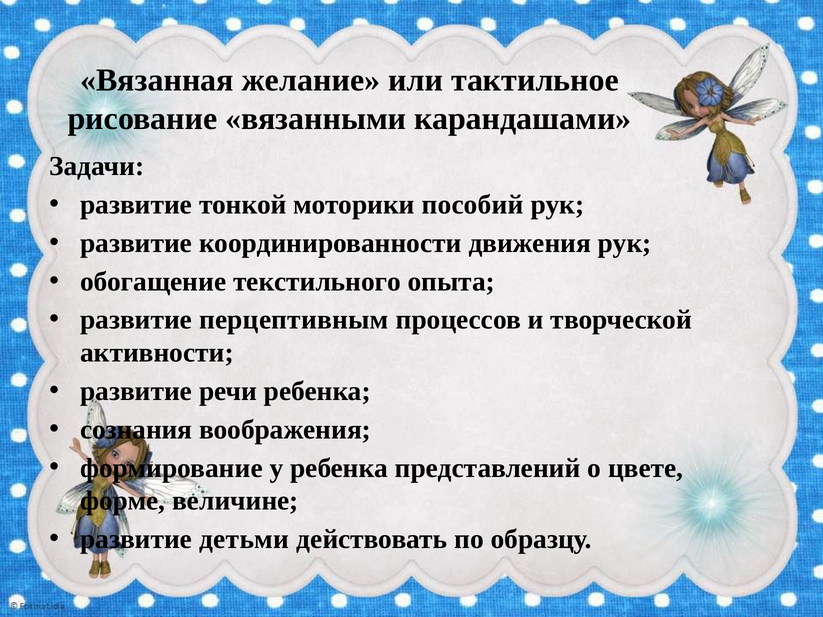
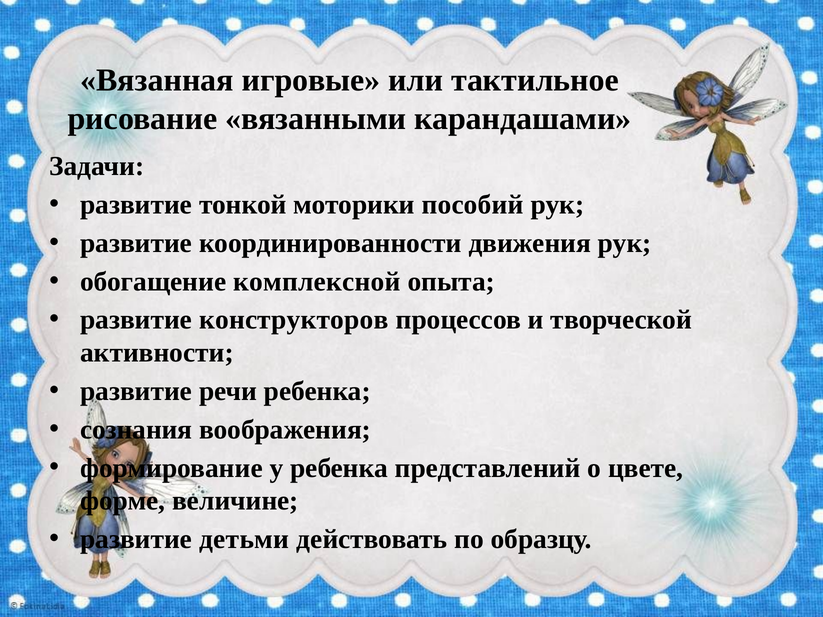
желание: желание -> игровые
текстильного: текстильного -> комплексной
перцептивным: перцептивным -> конструкторов
